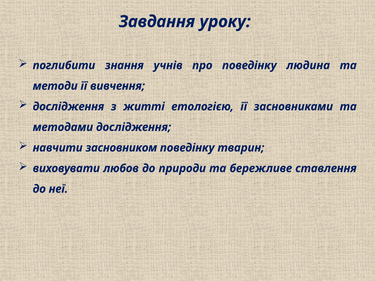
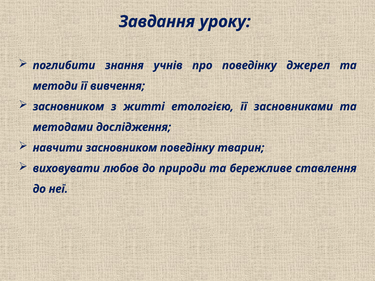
людина: людина -> джерел
дослідження at (68, 107): дослідження -> засновником
